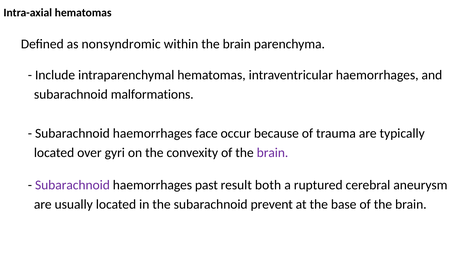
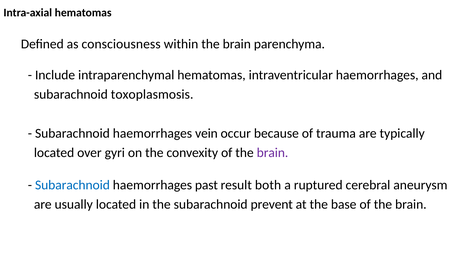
nonsyndromic: nonsyndromic -> consciousness
malformations: malformations -> toxoplasmosis
face: face -> vein
Subarachnoid at (72, 185) colour: purple -> blue
